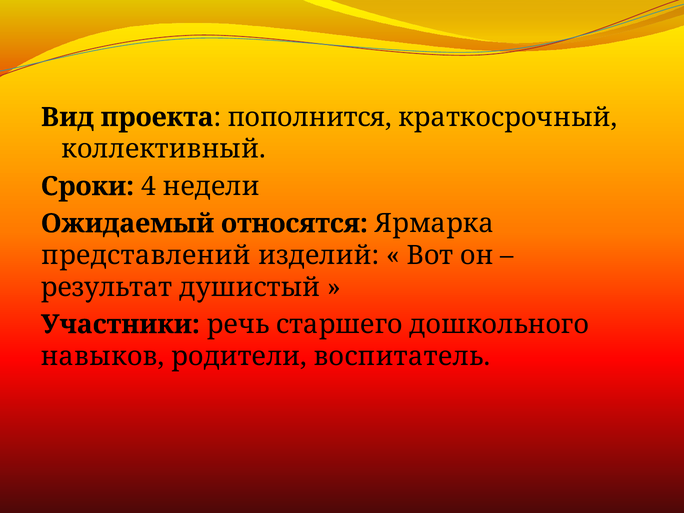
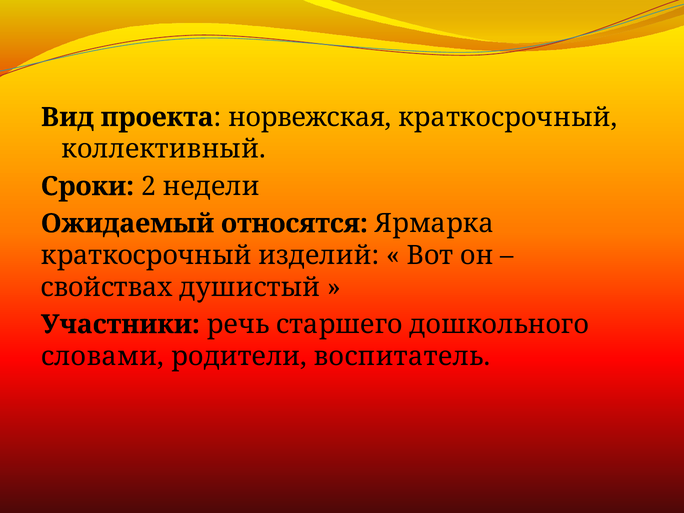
пополнится: пополнится -> норвежская
4: 4 -> 2
представлений at (146, 255): представлений -> краткосрочный
результат: результат -> свойствах
навыков: навыков -> словами
